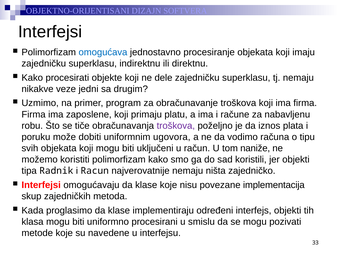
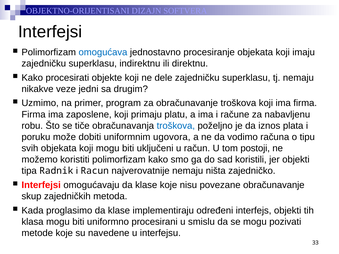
troškova at (176, 126) colour: purple -> blue
naniže: naniže -> postoji
povezane implementacija: implementacija -> obračunavanje
